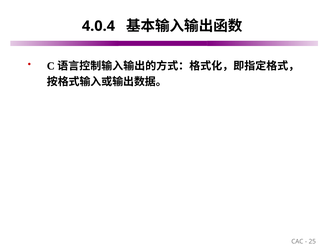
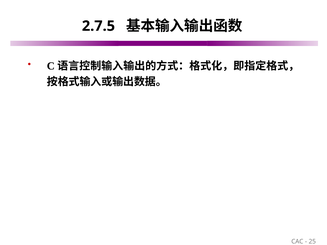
4.0.4: 4.0.4 -> 2.7.5
